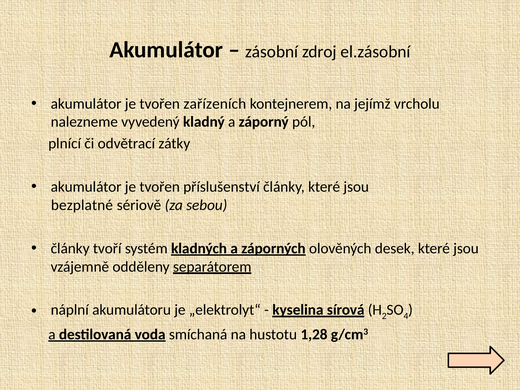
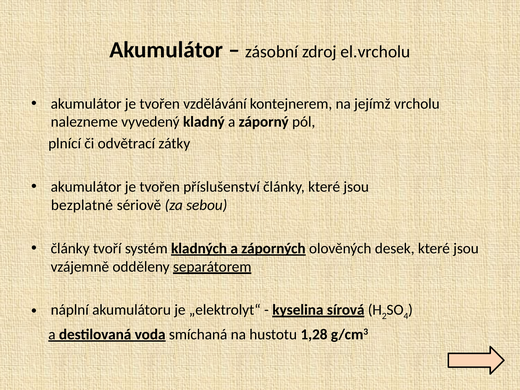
el.zásobní: el.zásobní -> el.vrcholu
zařízeních: zařízeních -> vzdělávání
